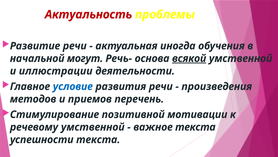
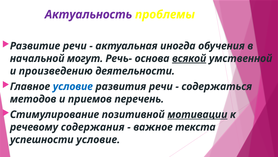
Актуальность colour: red -> purple
иллюстрации: иллюстрации -> произведению
произведения: произведения -> содержаться
мотивации underline: none -> present
речевому умственной: умственной -> содержания
успешности текста: текста -> условие
